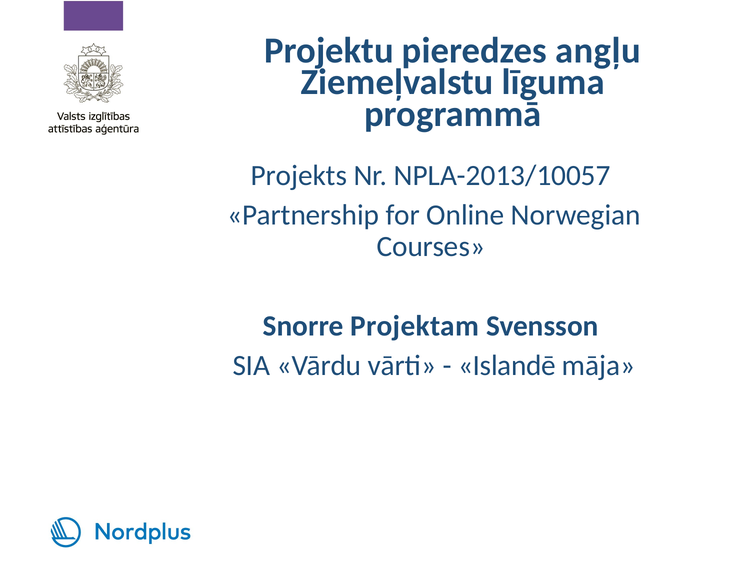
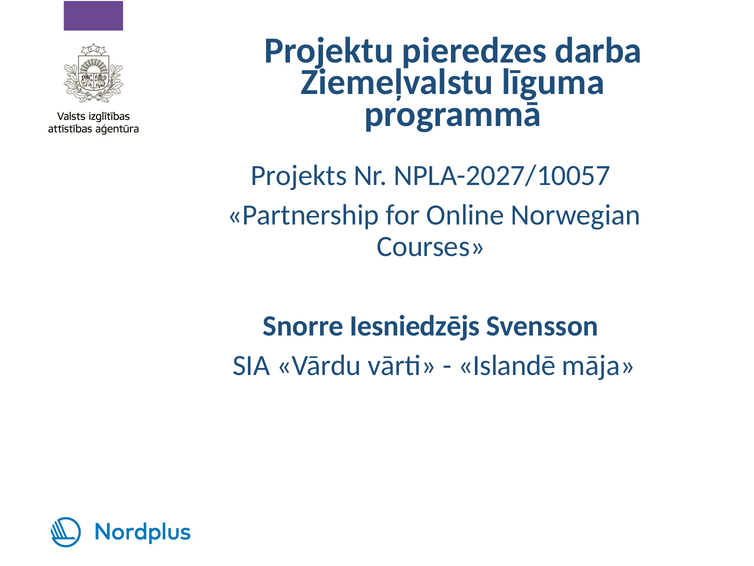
angļu: angļu -> darba
NPLA-2013/10057: NPLA-2013/10057 -> NPLA-2027/10057
Projektam: Projektam -> Iesniedzējs
